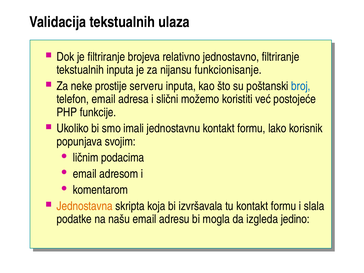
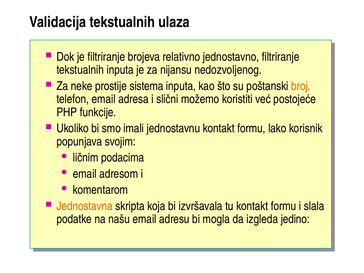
funkcionisanje: funkcionisanje -> nedozvoljenog
serveru: serveru -> sistema
broj colour: blue -> orange
